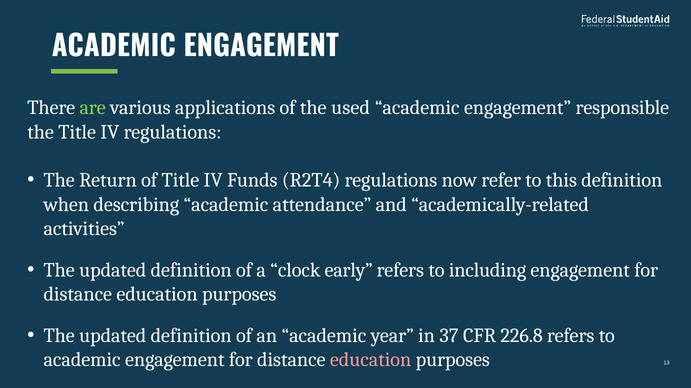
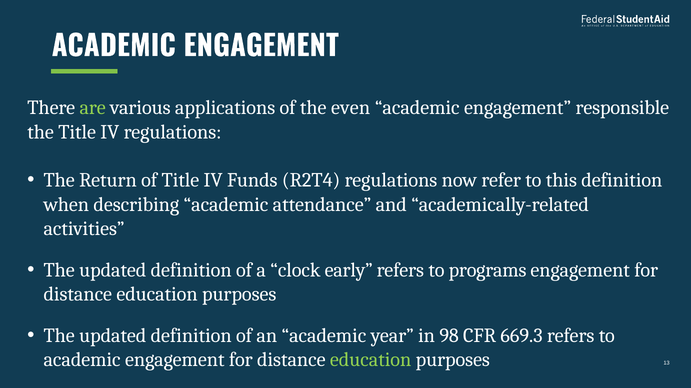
used: used -> even
including: including -> programs
37: 37 -> 98
226.8: 226.8 -> 669.3
education at (371, 360) colour: pink -> light green
